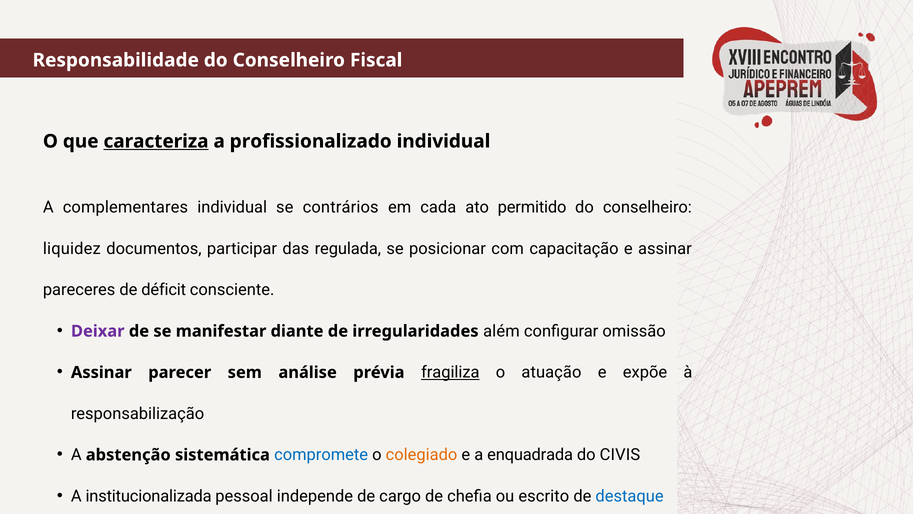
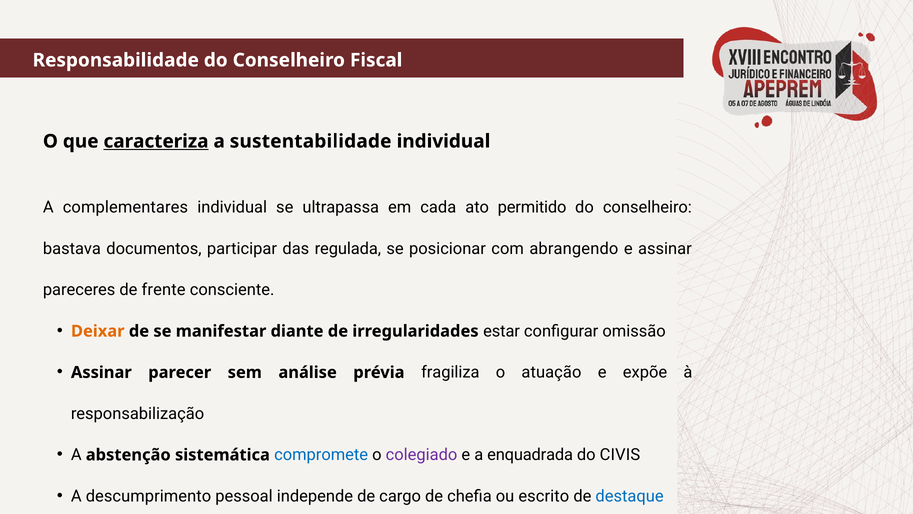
profissionalizado: profissionalizado -> sustentabilidade
contrários: contrários -> ultrapassa
liquidez: liquidez -> bastava
capacitação: capacitação -> abrangendo
déficit: déficit -> frente
Deixar colour: purple -> orange
além: além -> estar
fragiliza underline: present -> none
colegiado colour: orange -> purple
institucionalizada: institucionalizada -> descumprimento
